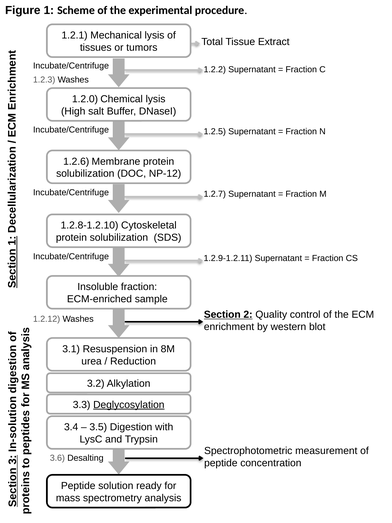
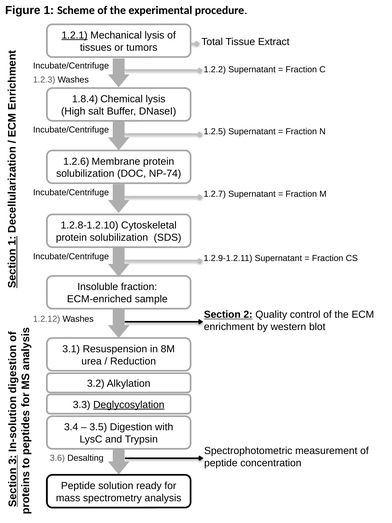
1.2.1 underline: none -> present
1.2.0: 1.2.0 -> 1.8.4
NP-12: NP-12 -> NP-74
